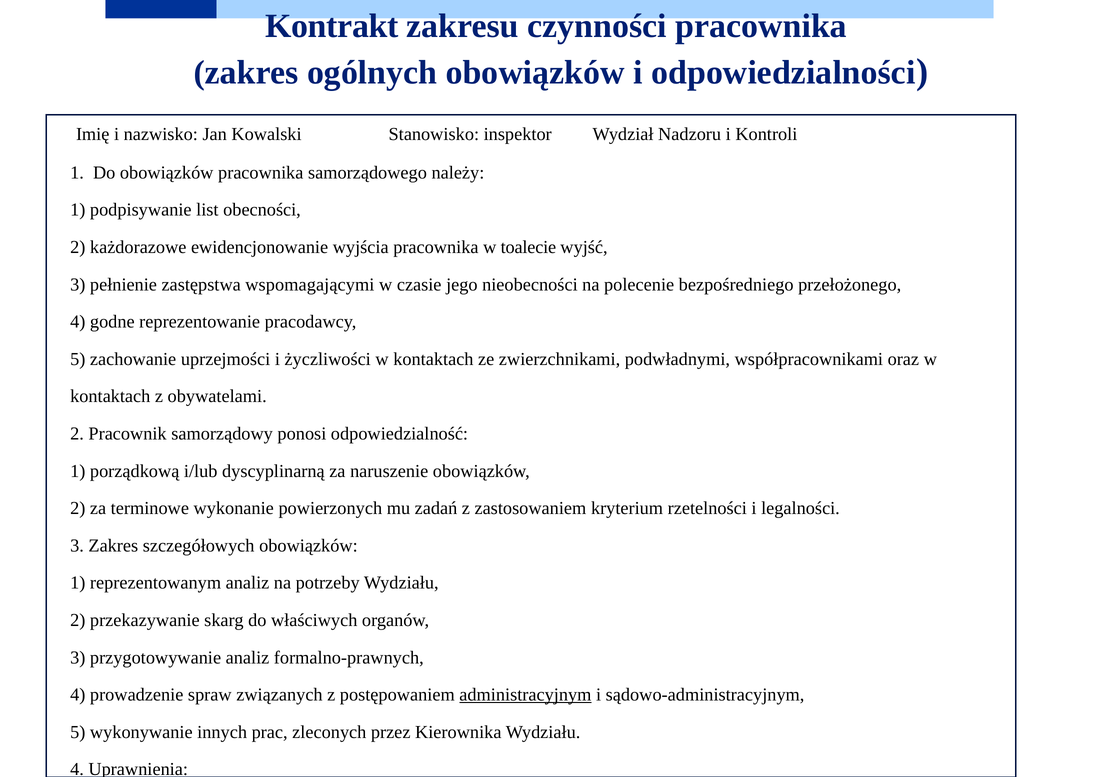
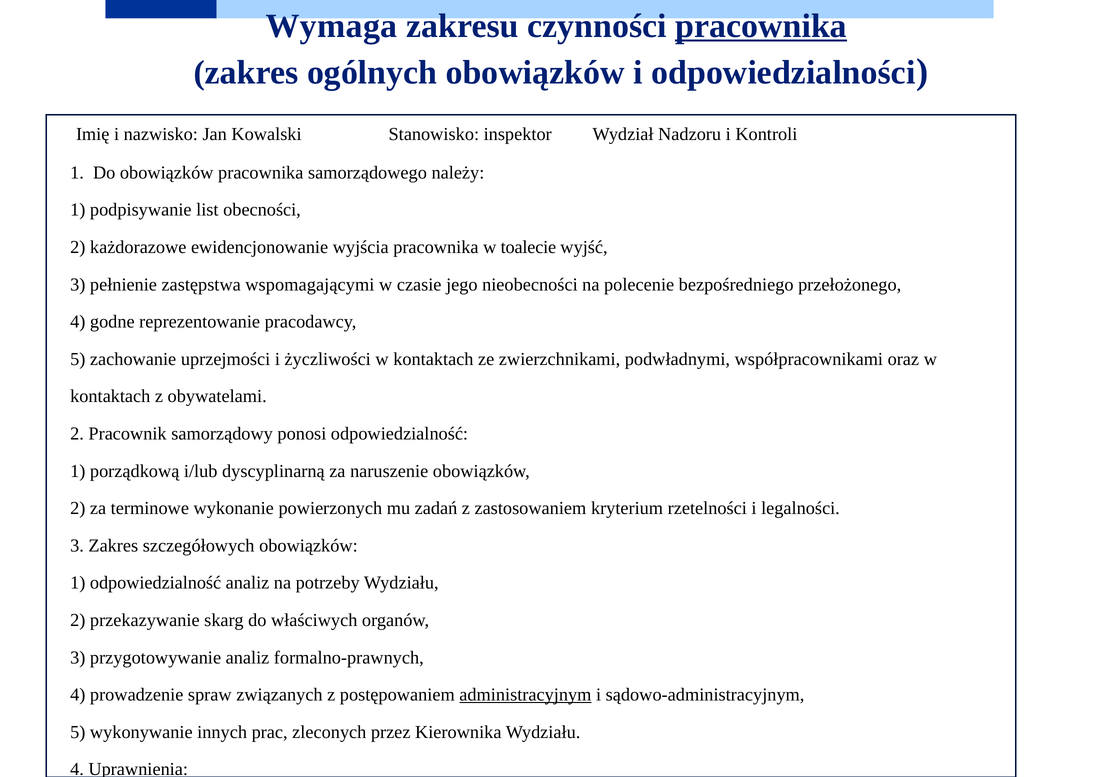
Kontrakt: Kontrakt -> Wymaga
pracownika at (761, 26) underline: none -> present
1 reprezentowanym: reprezentowanym -> odpowiedzialność
